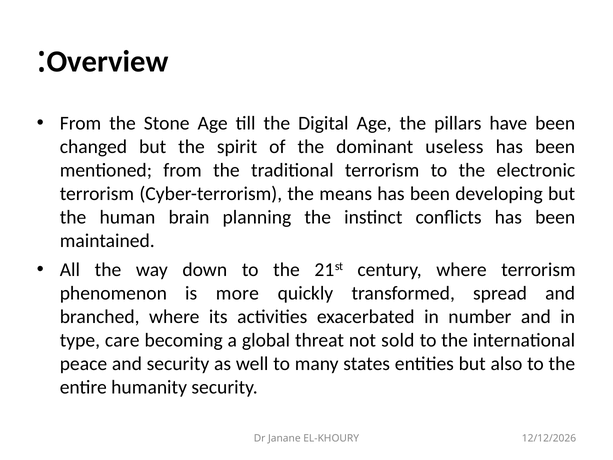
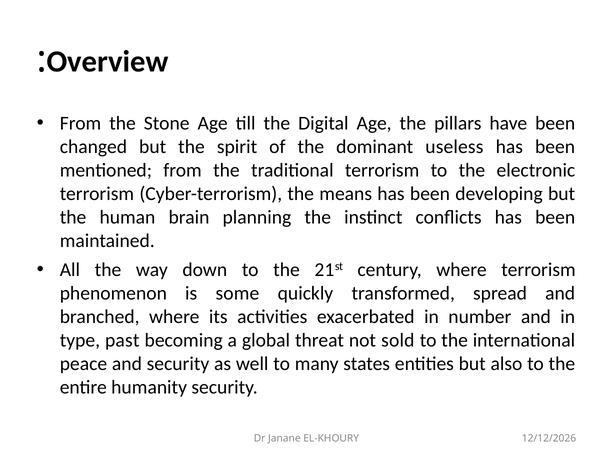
more: more -> some
care: care -> past
